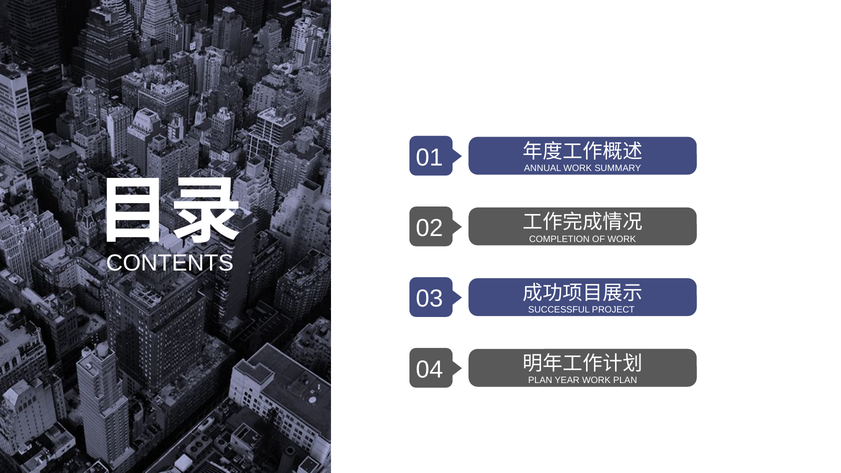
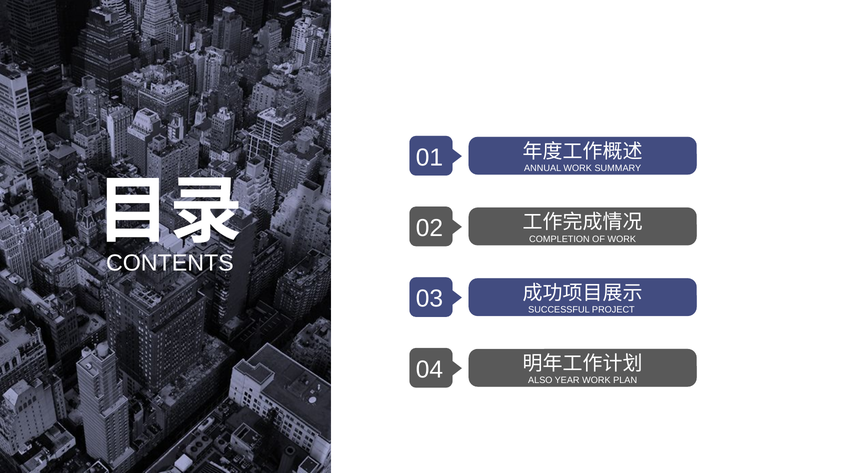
PLAN at (540, 380): PLAN -> ALSO
